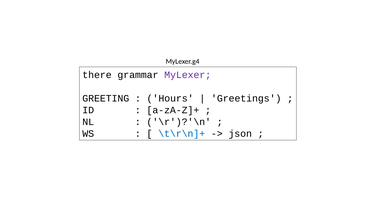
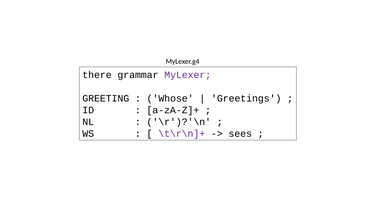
Hours: Hours -> Whose
\t\r\n]+ colour: blue -> purple
json: json -> sees
